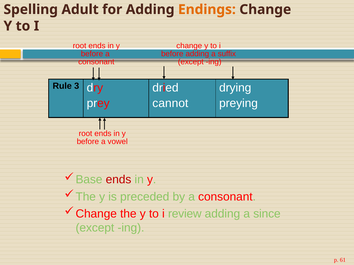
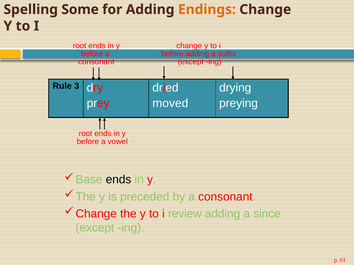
Adult: Adult -> Some
cannot: cannot -> moved
ends at (119, 180) colour: red -> black
